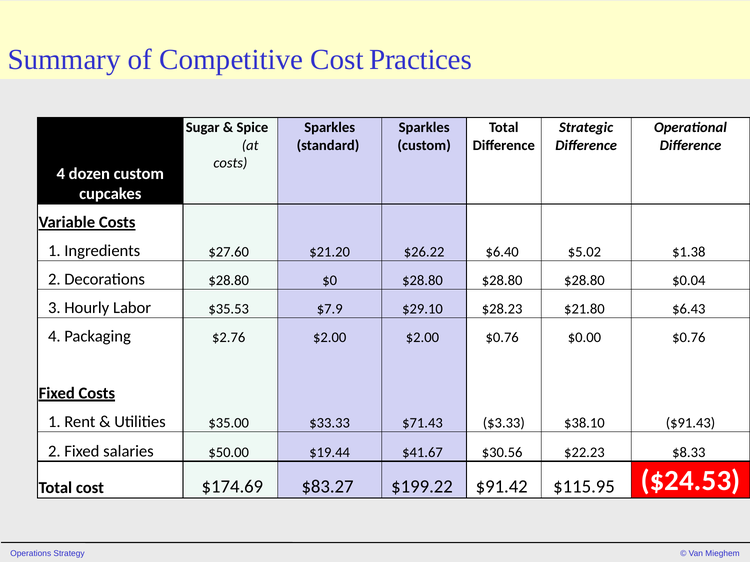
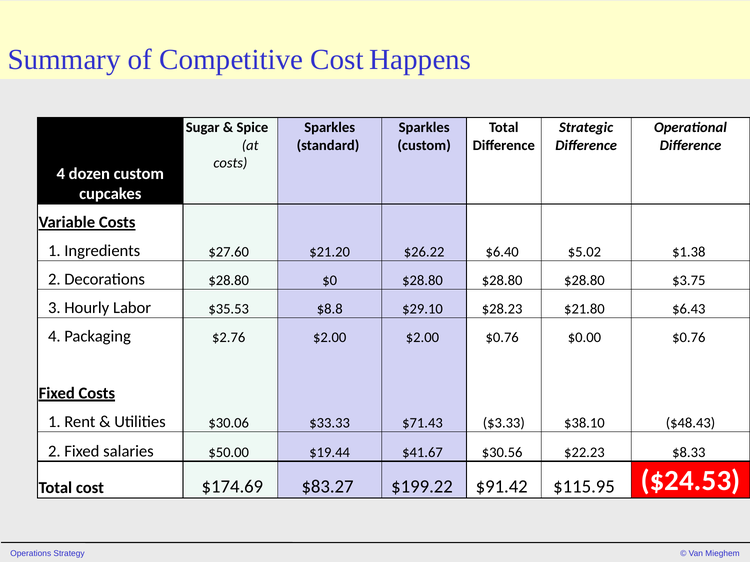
Practices: Practices -> Happens
$0.04: $0.04 -> $3.75
$7.9: $7.9 -> $8.8
$35.00: $35.00 -> $30.06
$91.43: $91.43 -> $48.43
